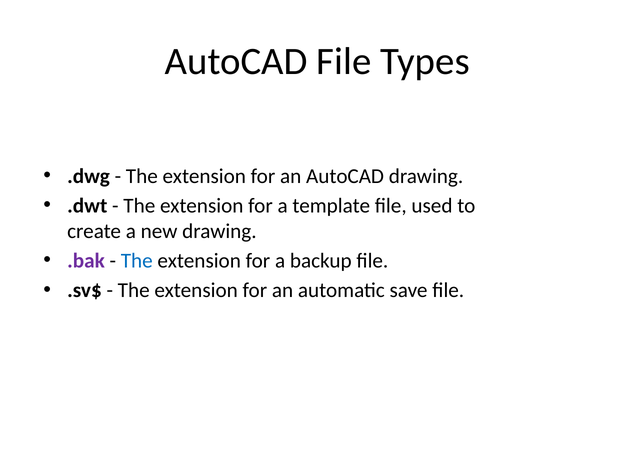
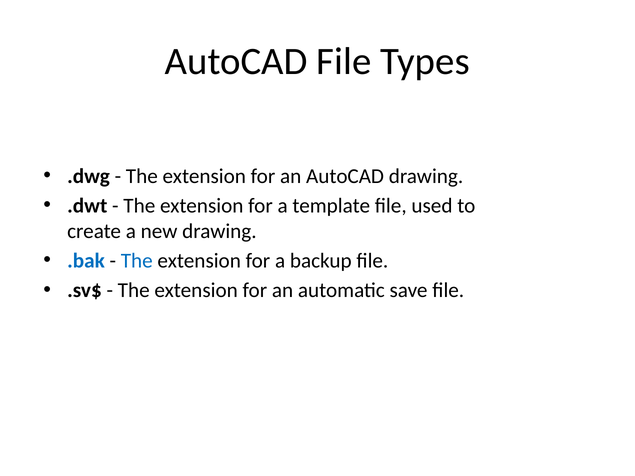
.bak colour: purple -> blue
